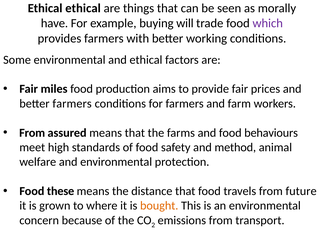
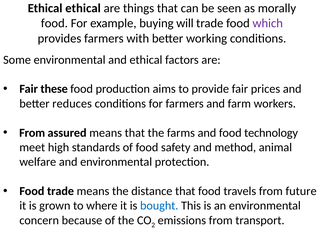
have at (54, 23): have -> food
miles: miles -> these
better farmers: farmers -> reduces
behaviours: behaviours -> technology
Food these: these -> trade
bought colour: orange -> blue
